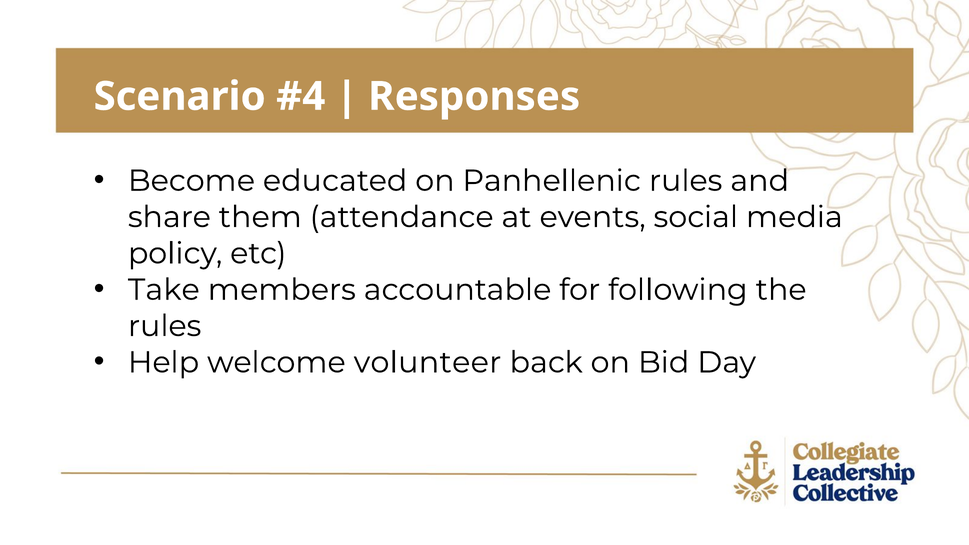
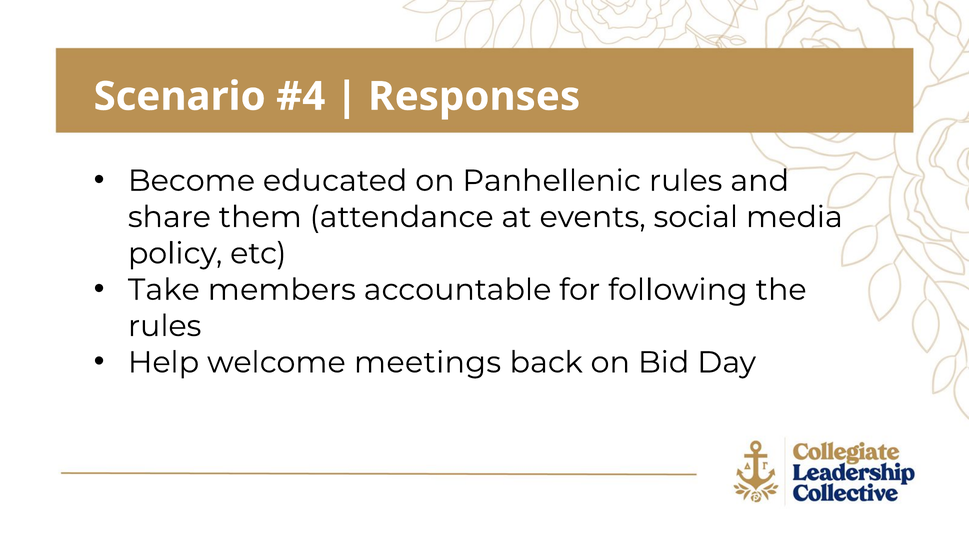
volunteer: volunteer -> meetings
